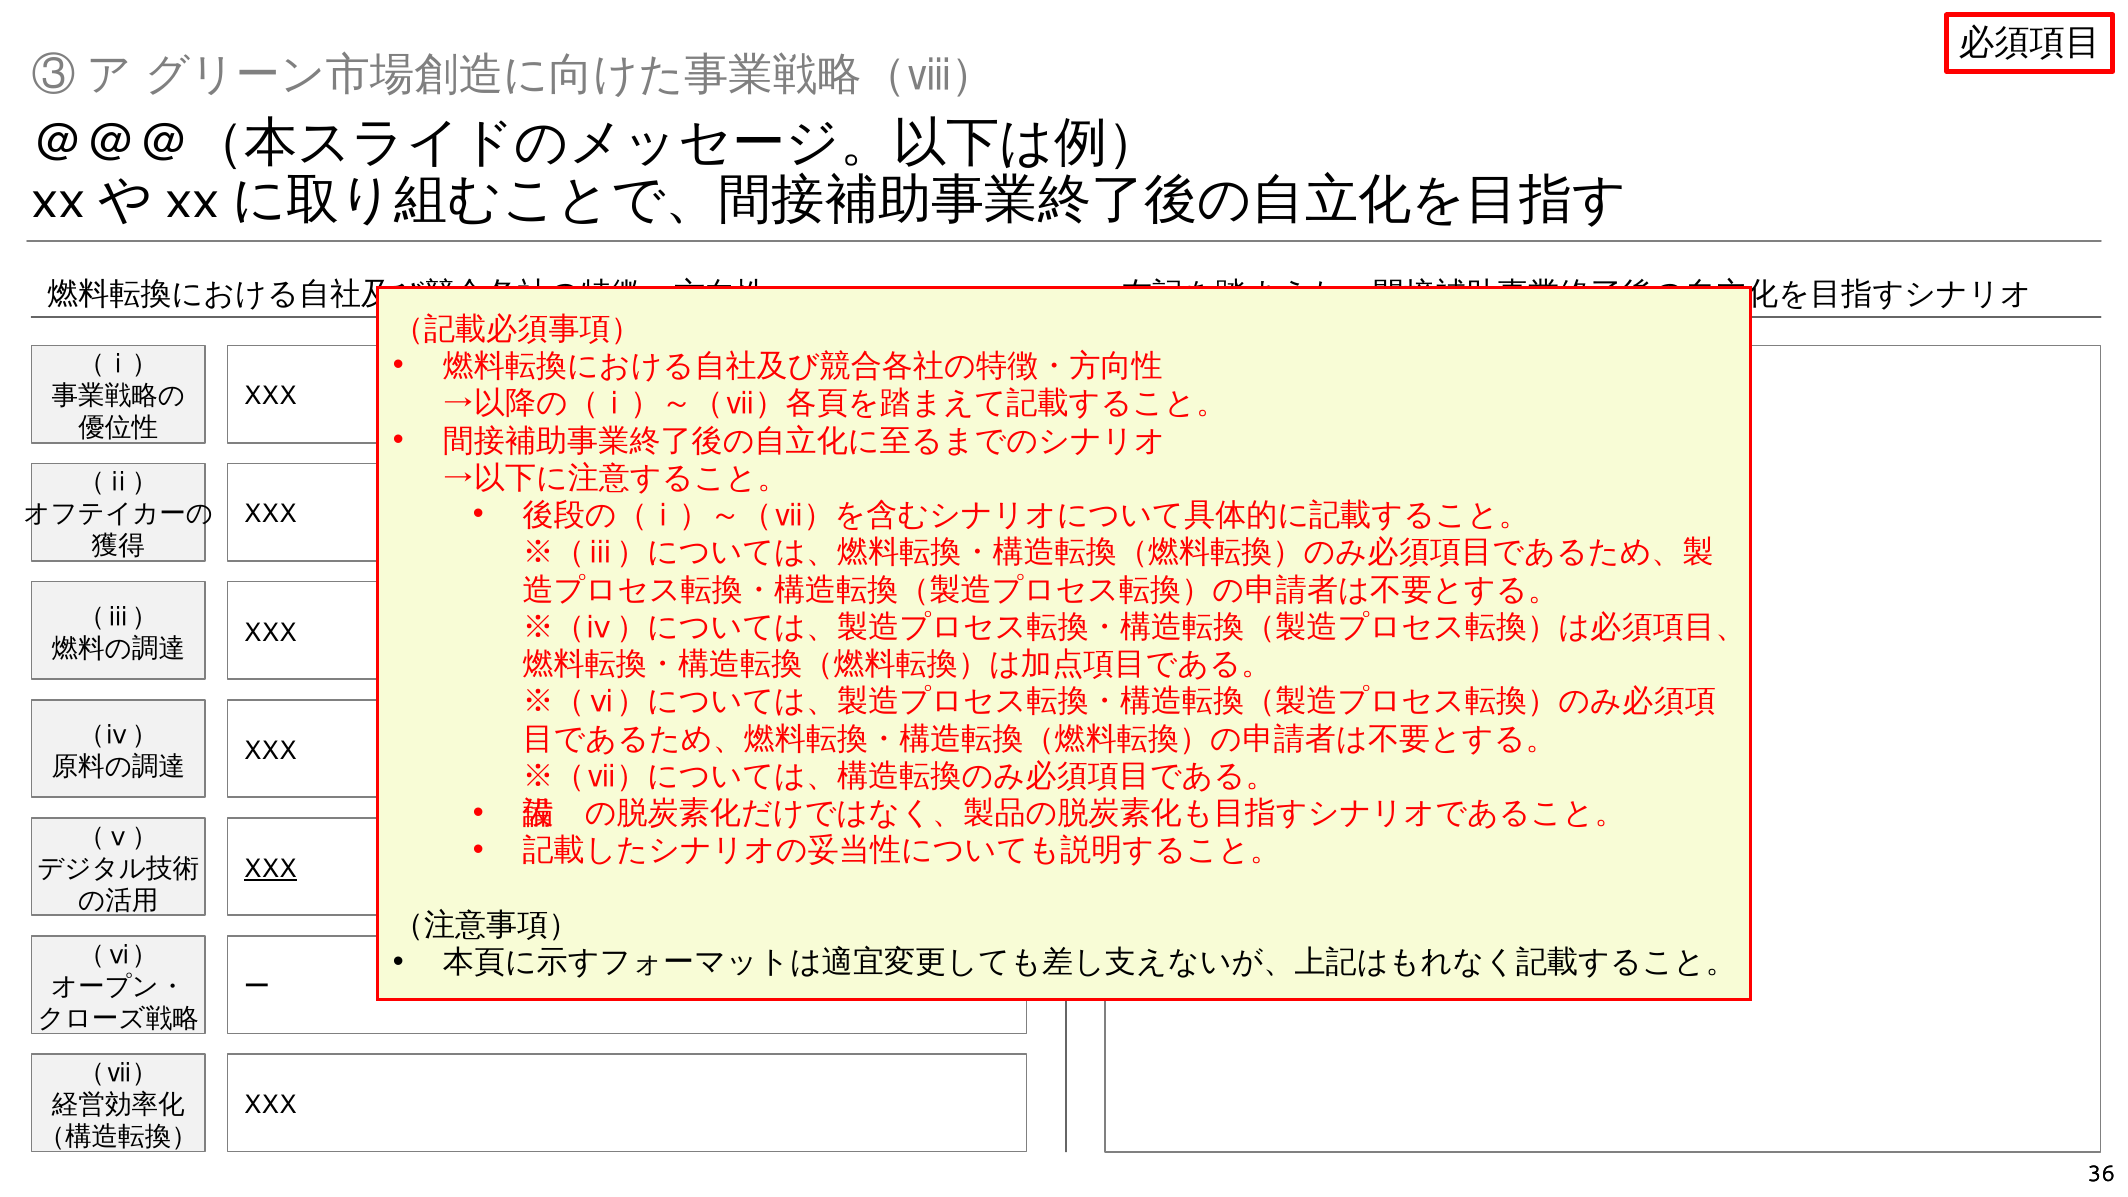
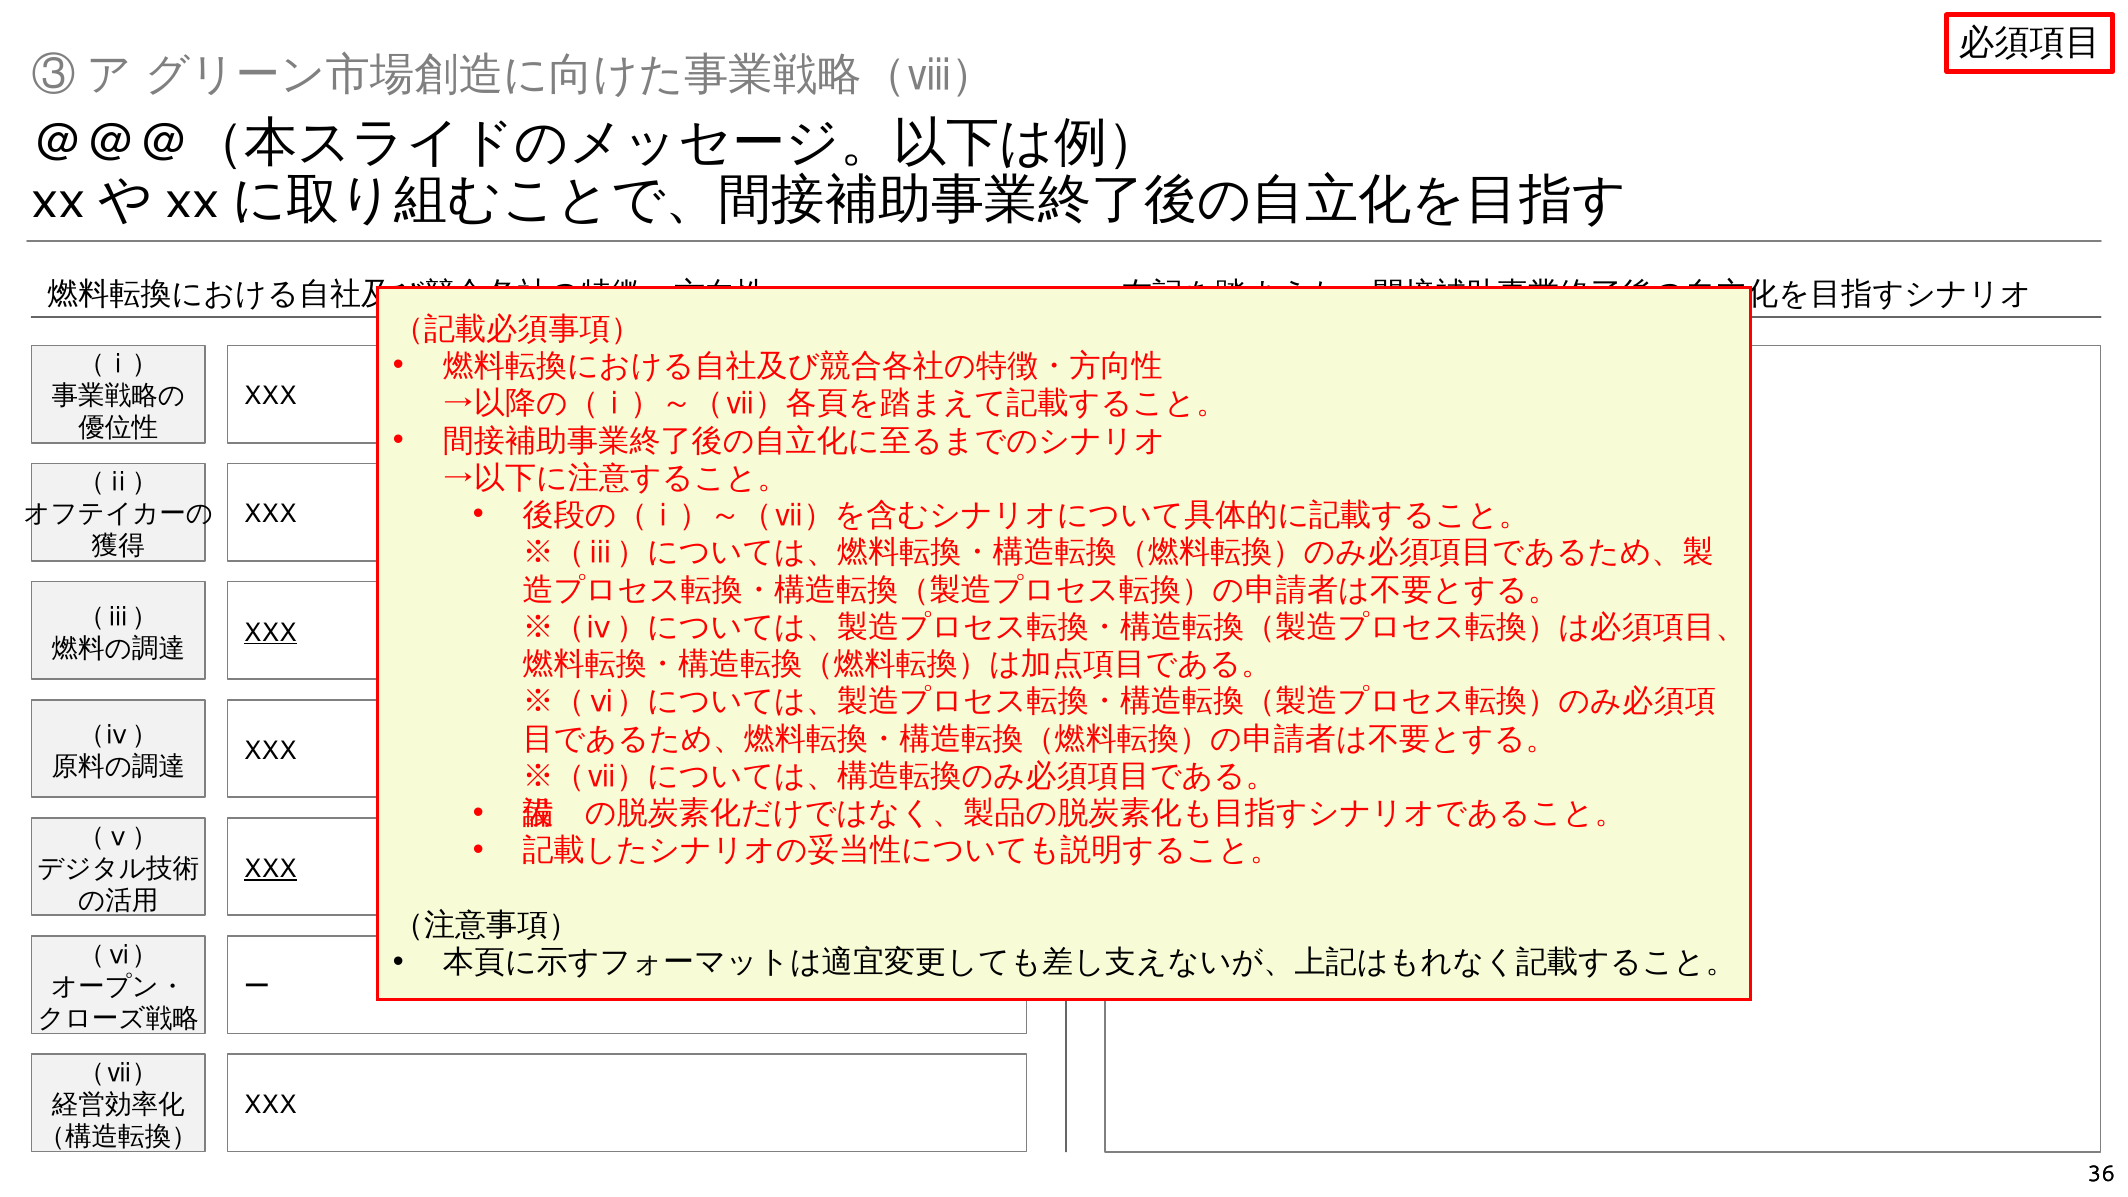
XXX at (270, 632) underline: none -> present
